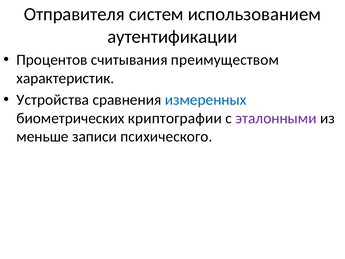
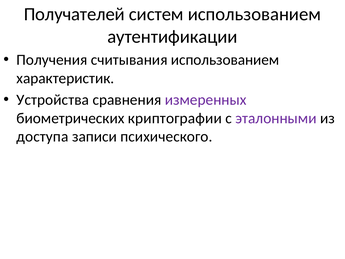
Отправителя: Отправителя -> Получателей
Процентов: Процентов -> Получения
считывания преимуществом: преимуществом -> использованием
измеренных colour: blue -> purple
меньше: меньше -> доступа
